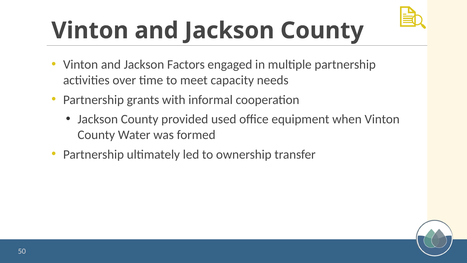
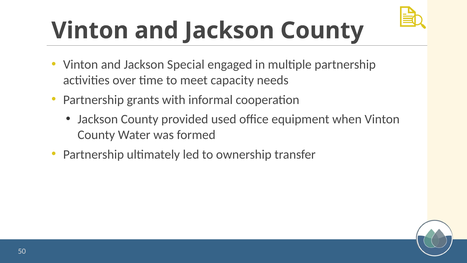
Factors: Factors -> Special
